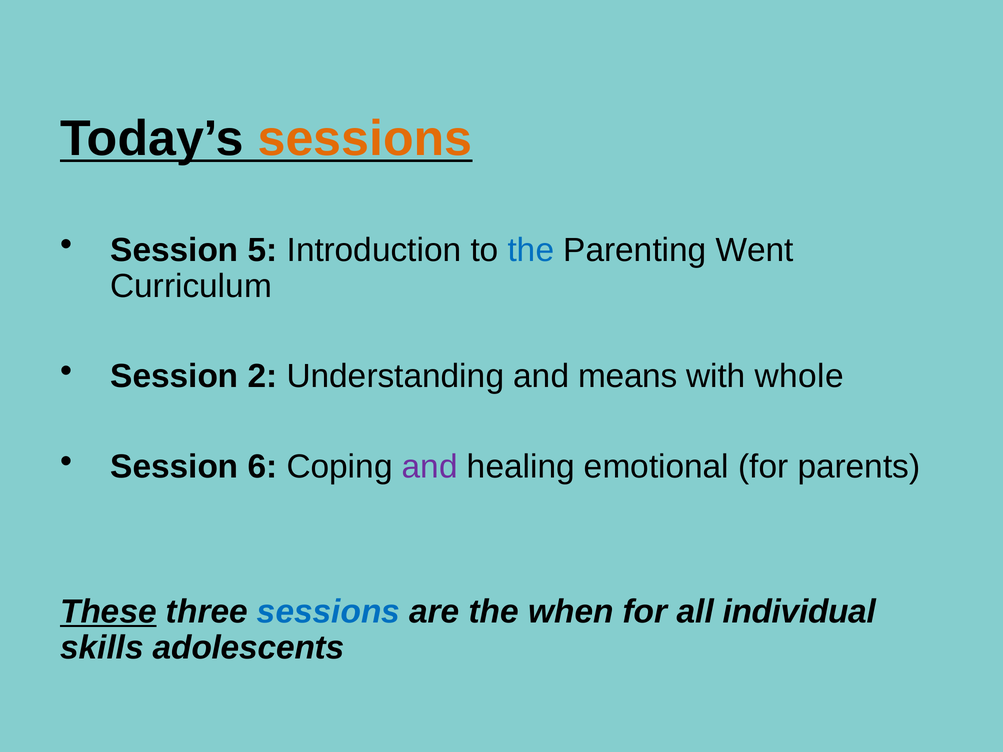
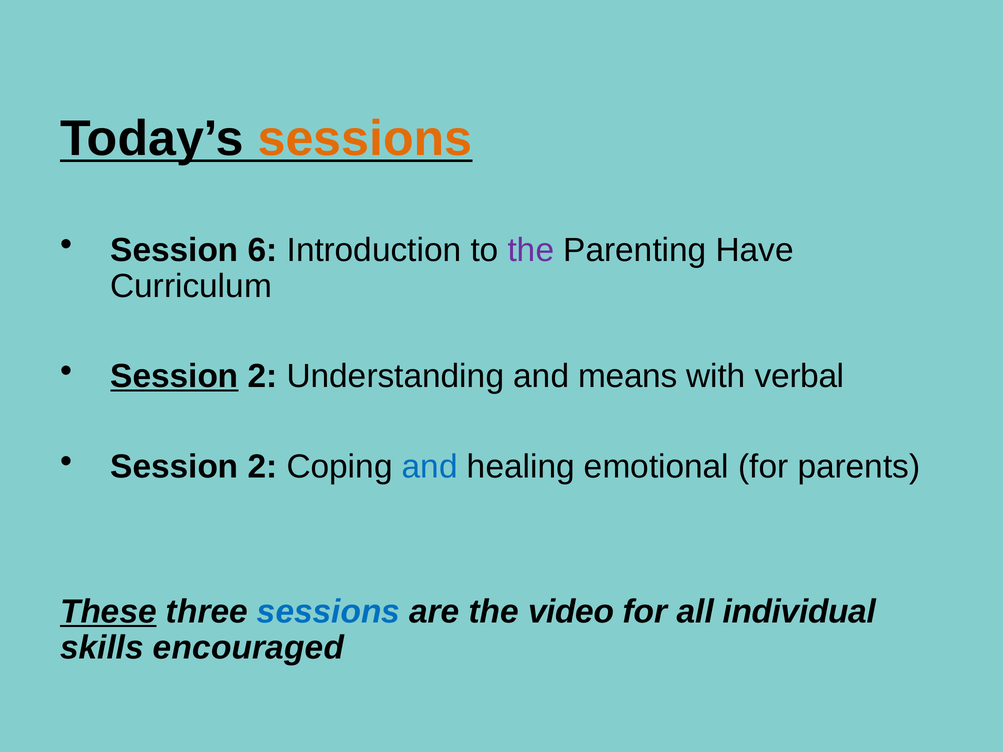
5: 5 -> 6
the at (531, 250) colour: blue -> purple
Went: Went -> Have
Session at (174, 376) underline: none -> present
whole: whole -> verbal
6 at (263, 467): 6 -> 2
and at (430, 467) colour: purple -> blue
when: when -> video
adolescents: adolescents -> encouraged
